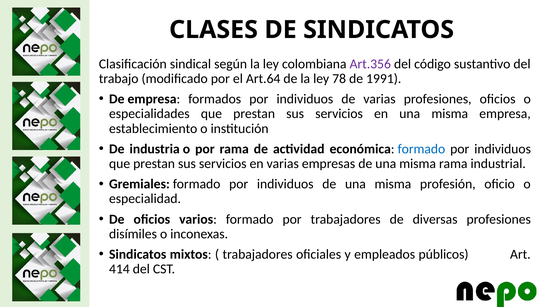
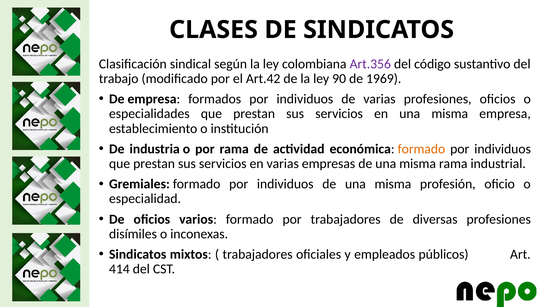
Art.64: Art.64 -> Art.42
78: 78 -> 90
1991: 1991 -> 1969
formado at (421, 149) colour: blue -> orange
